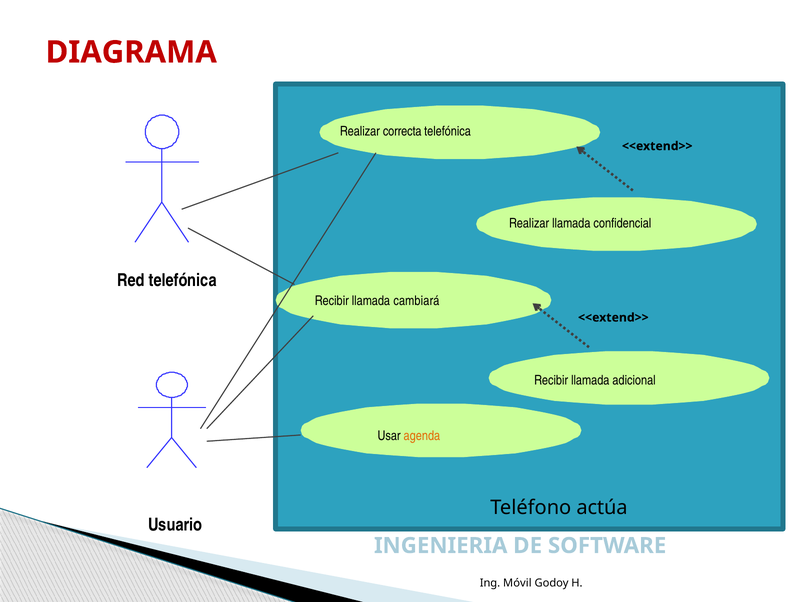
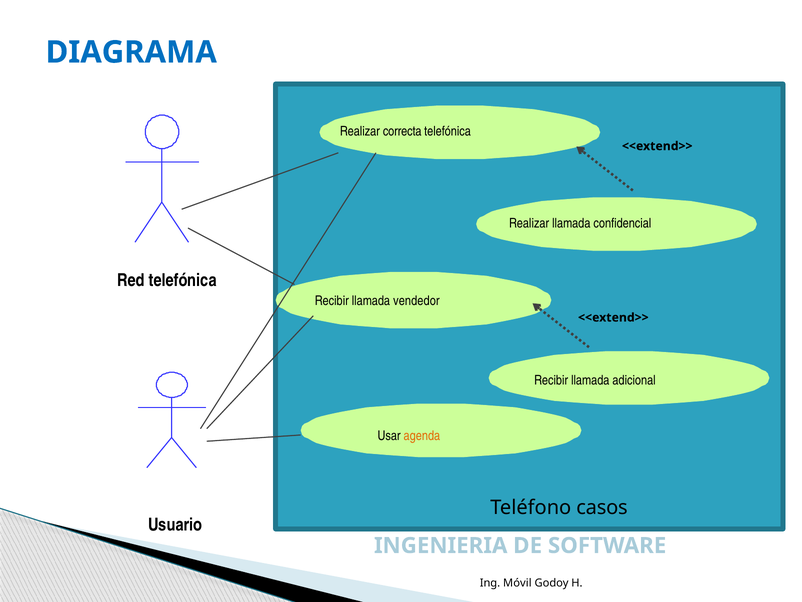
DIAGRAMA colour: red -> blue
cambiará: cambiará -> vendedor
actúa: actúa -> casos
